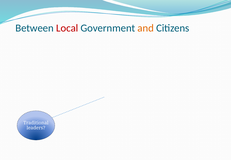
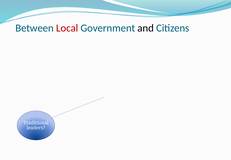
and colour: orange -> black
